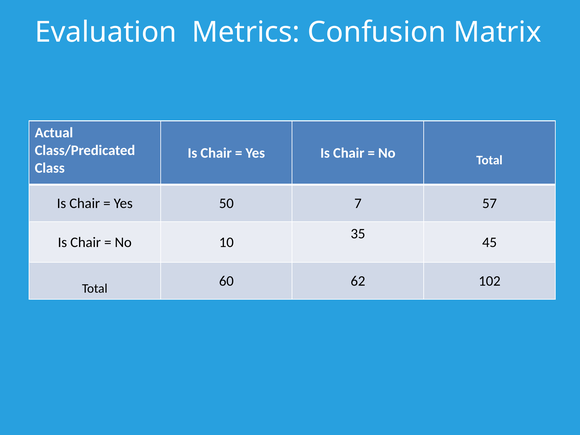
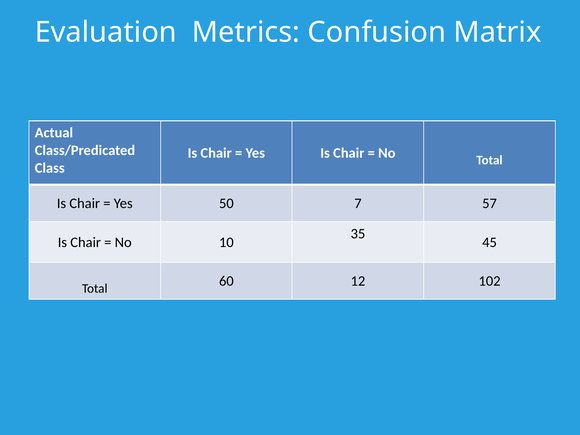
62: 62 -> 12
